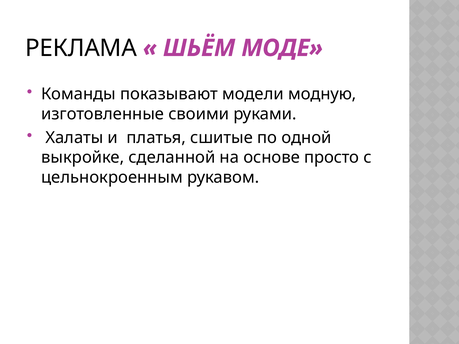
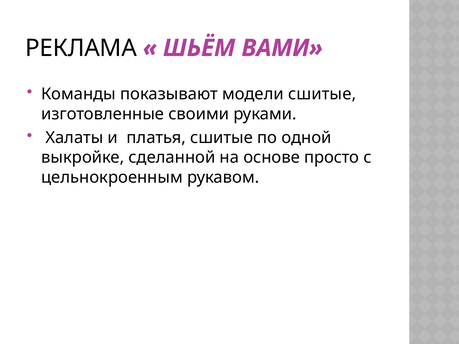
МОДЕ: МОДЕ -> ВАМИ
модели модную: модную -> сшитые
